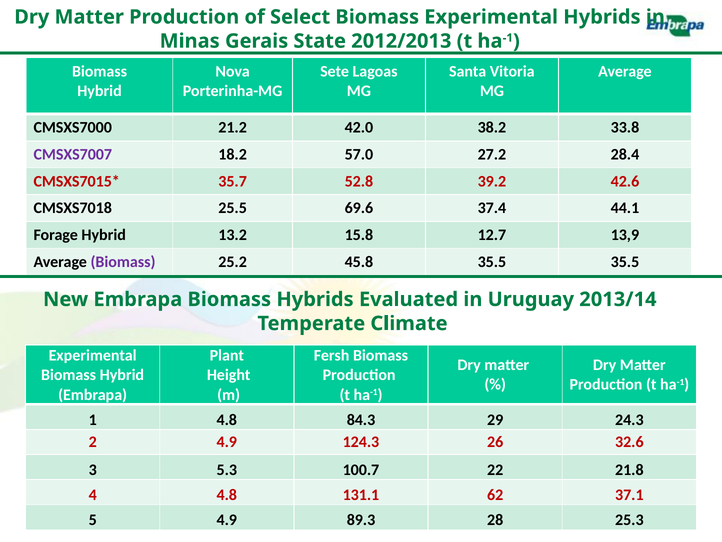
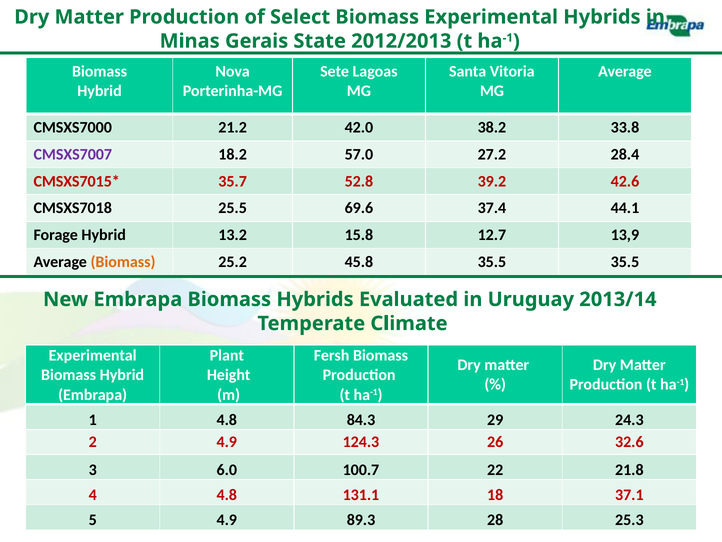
Biomass at (123, 262) colour: purple -> orange
5.3: 5.3 -> 6.0
62: 62 -> 18
